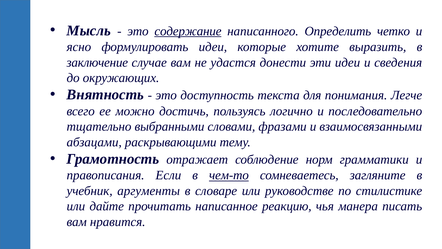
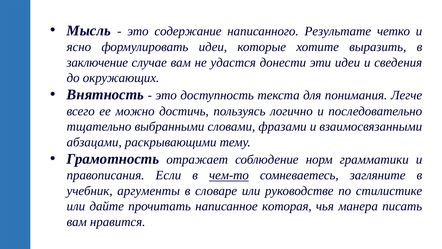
содержание underline: present -> none
Определить: Определить -> Результате
реакцию: реакцию -> которая
